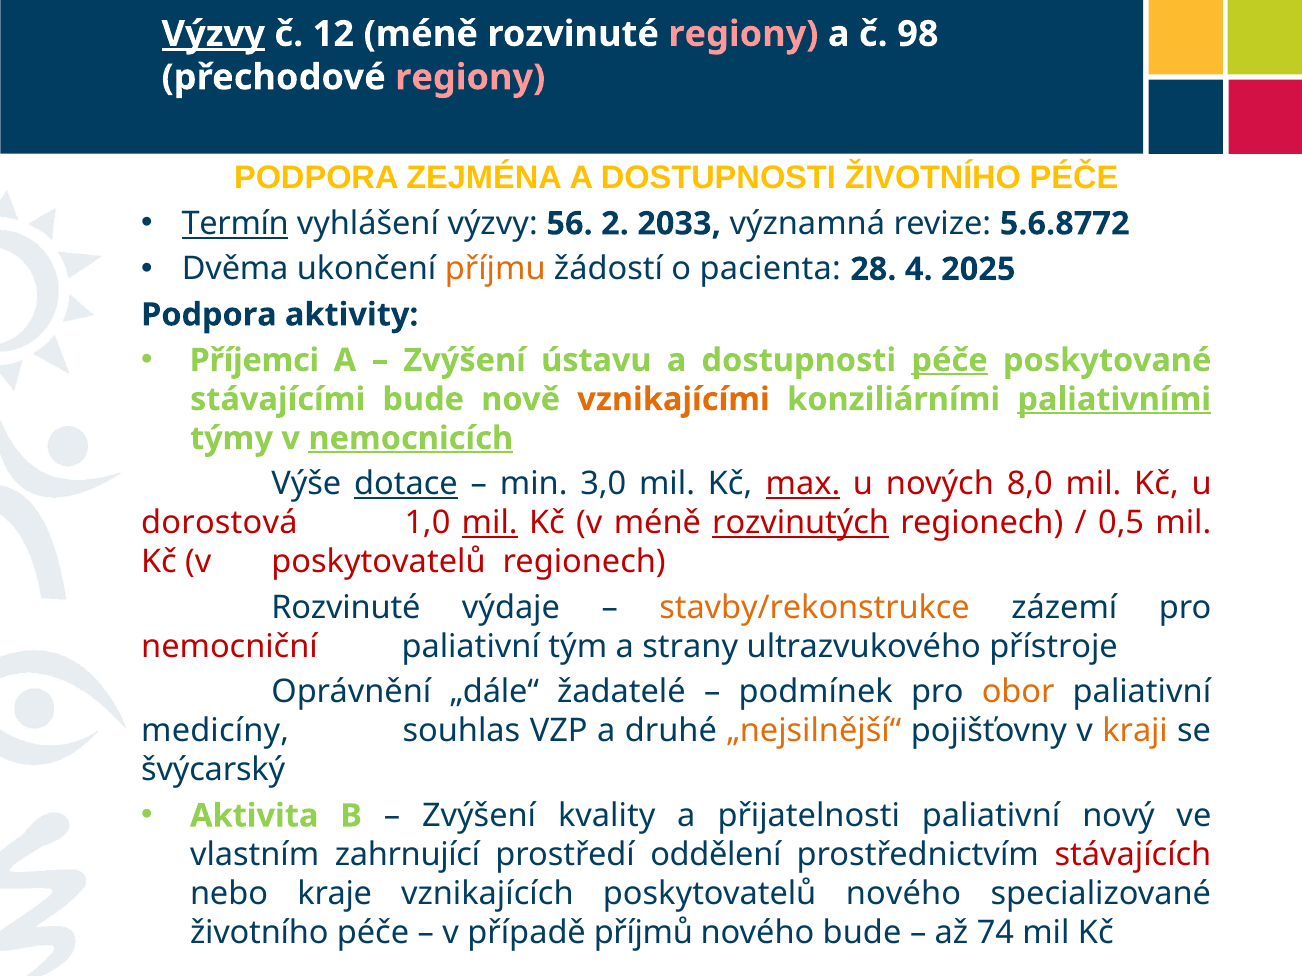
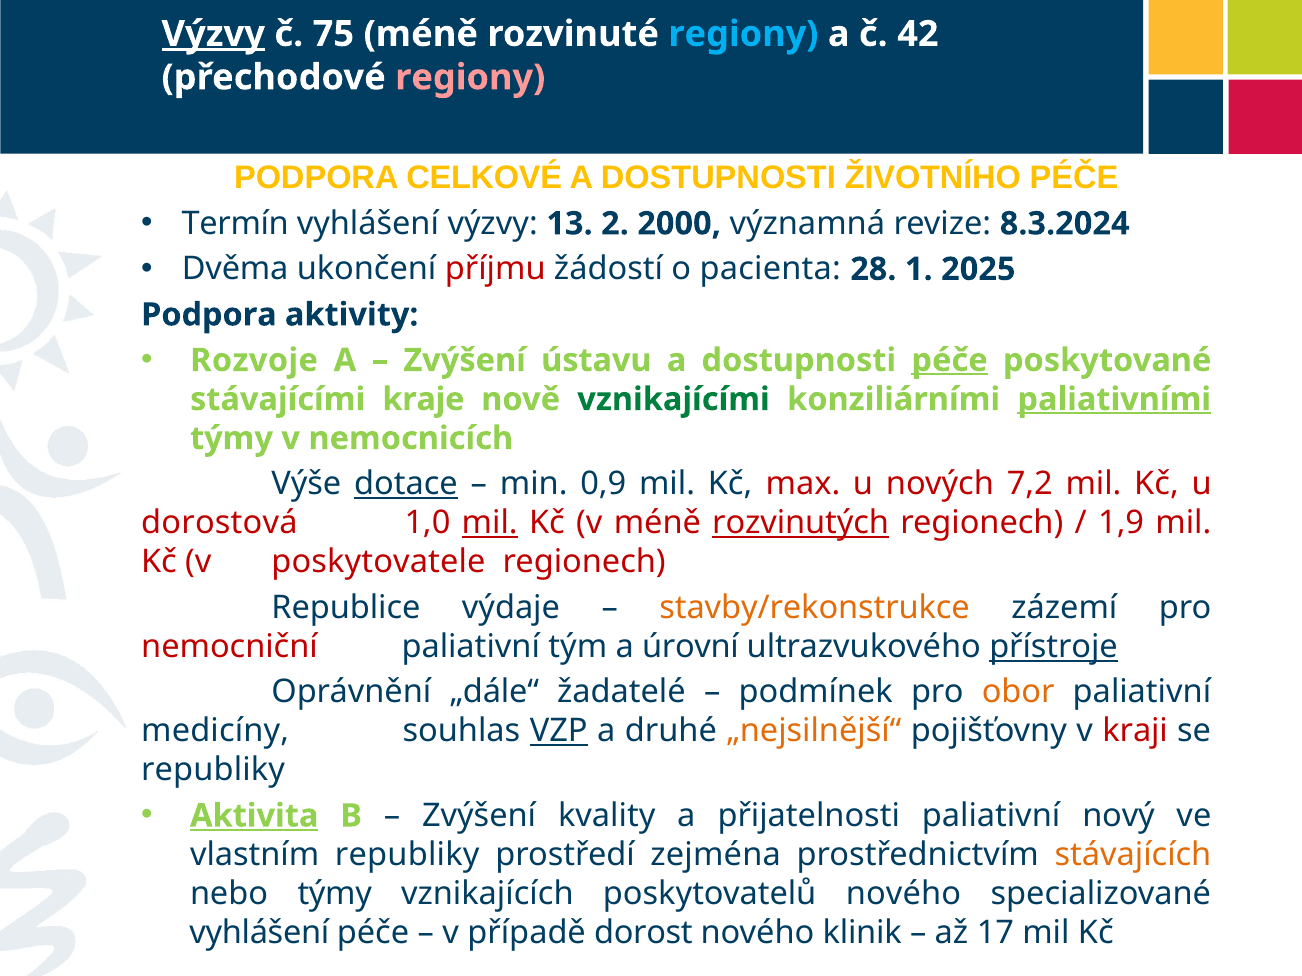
12: 12 -> 75
regiony at (743, 34) colour: pink -> light blue
98: 98 -> 42
ZEJMÉNA: ZEJMÉNA -> CELKOVÉ
Termín underline: present -> none
56: 56 -> 13
2033: 2033 -> 2000
5.6.8772: 5.6.8772 -> 8.3.2024
příjmu colour: orange -> red
4: 4 -> 1
Příjemci: Příjemci -> Rozvoje
stávajícími bude: bude -> kraje
vznikajícími colour: orange -> green
nemocnicích underline: present -> none
3,0: 3,0 -> 0,9
max underline: present -> none
8,0: 8,0 -> 7,2
0,5: 0,5 -> 1,9
v poskytovatelů: poskytovatelů -> poskytovatele
Rozvinuté at (346, 608): Rozvinuté -> Republice
strany: strany -> úrovní
přístroje underline: none -> present
VZP underline: none -> present
kraji colour: orange -> red
švýcarský at (213, 771): švýcarský -> republiky
Aktivita underline: none -> present
vlastním zahrnující: zahrnující -> republiky
oddělení: oddělení -> zejména
stávajících colour: red -> orange
nebo kraje: kraje -> týmy
životního at (259, 933): životního -> vyhlášení
příjmů: příjmů -> dorost
nového bude: bude -> klinik
74: 74 -> 17
